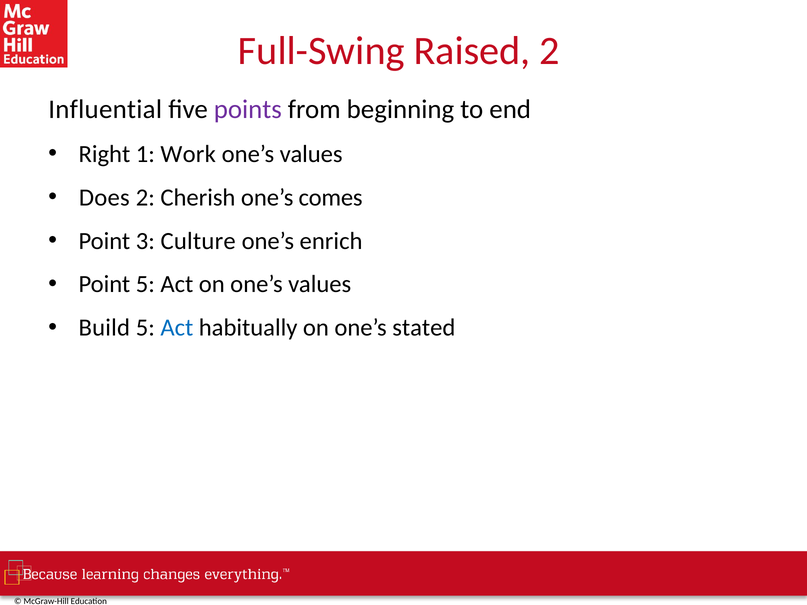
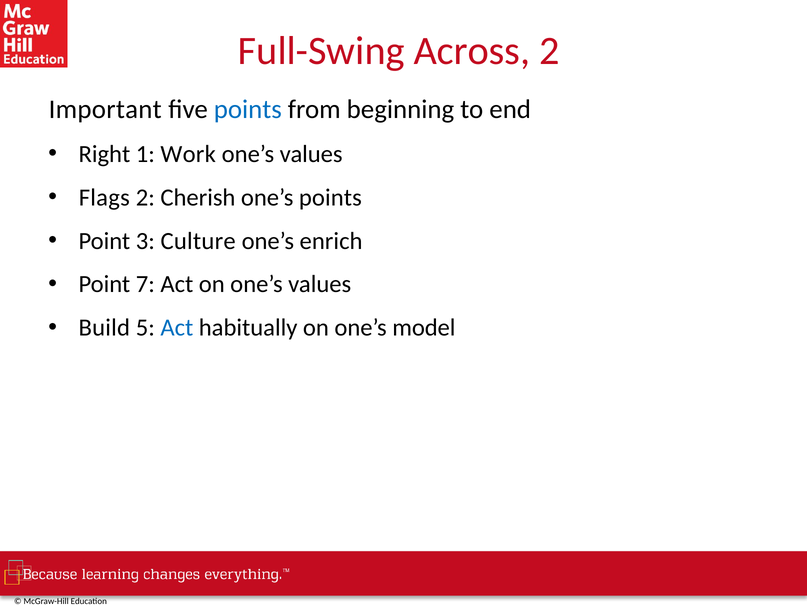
Raised: Raised -> Across
Influential: Influential -> Important
points at (248, 109) colour: purple -> blue
Does: Does -> Flags
one’s comes: comes -> points
Point 5: 5 -> 7
stated: stated -> model
